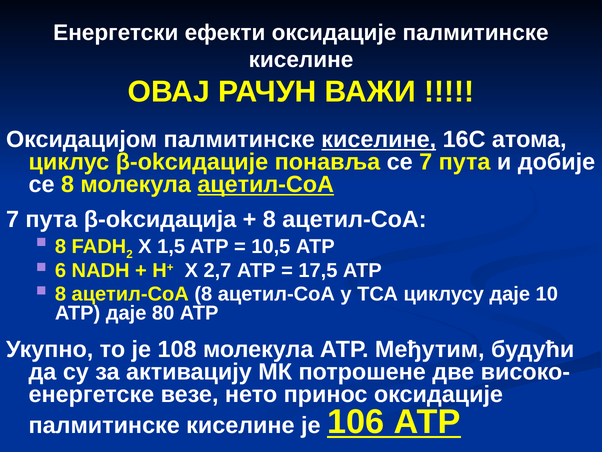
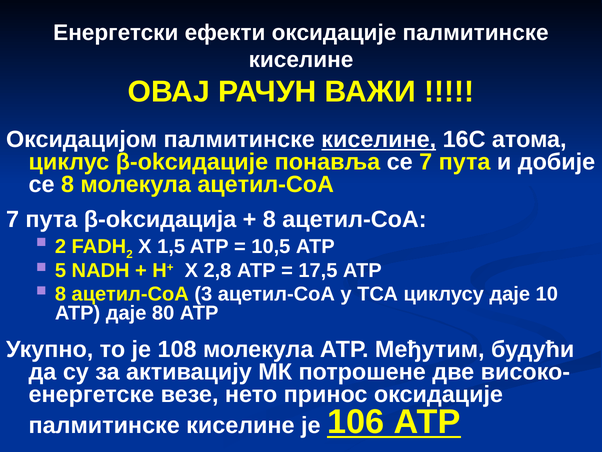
ацетил-СоА at (266, 184) underline: present -> none
8 at (61, 246): 8 -> 2
6: 6 -> 5
2,7: 2,7 -> 2,8
ацетил-СоА 8: 8 -> 3
